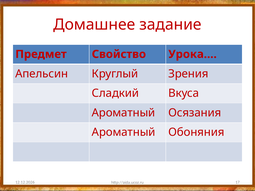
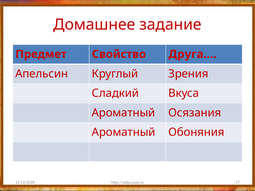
Урока…: Урока… -> Друга…
